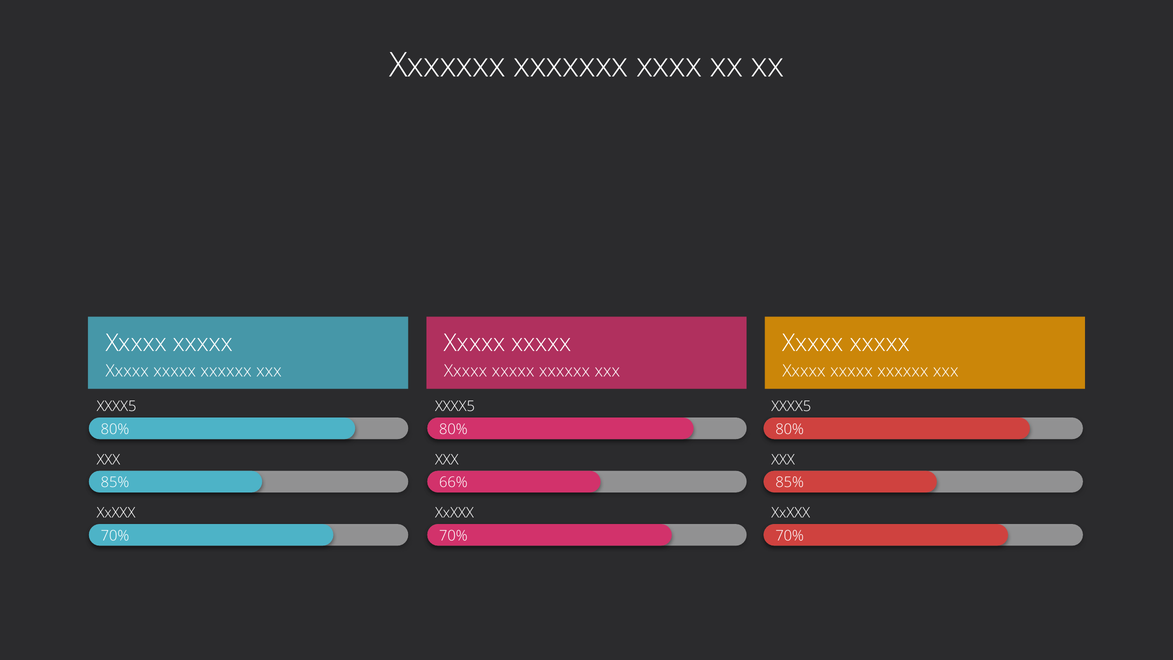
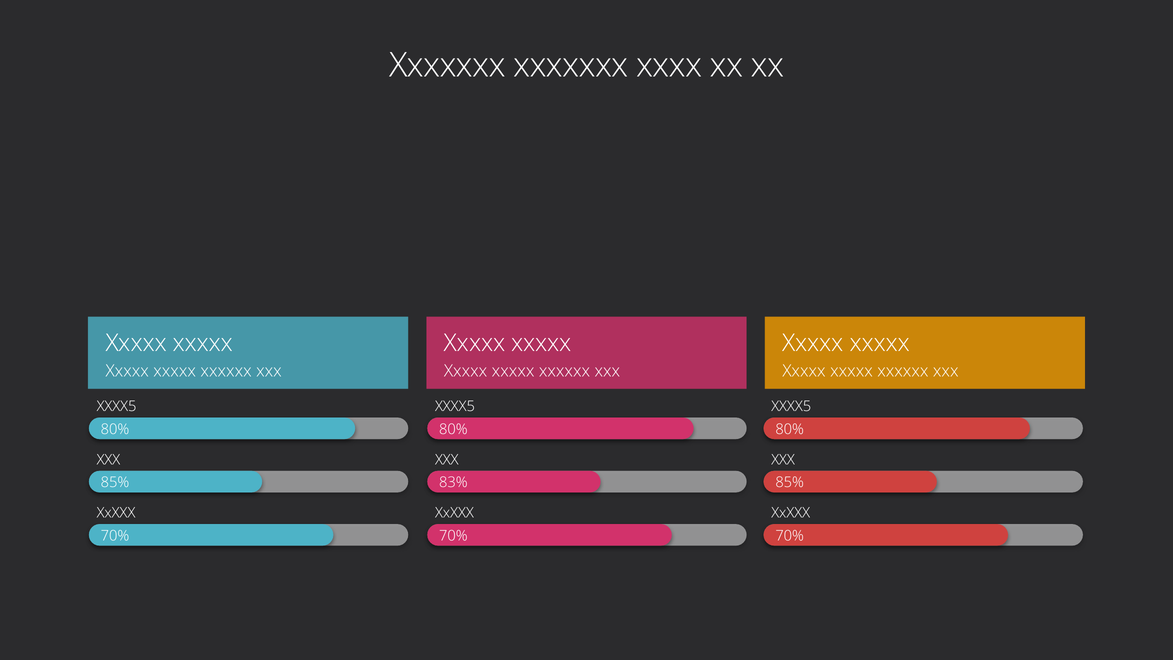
66%: 66% -> 83%
